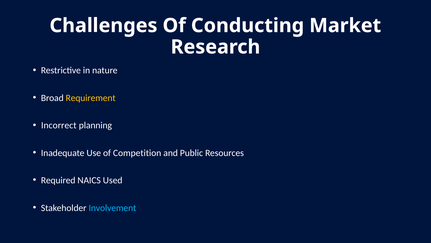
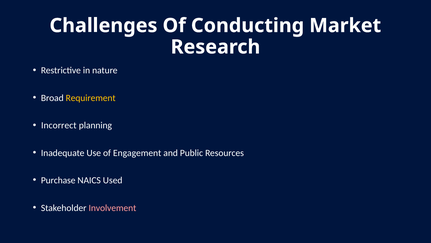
Competition: Competition -> Engagement
Required: Required -> Purchase
Involvement colour: light blue -> pink
